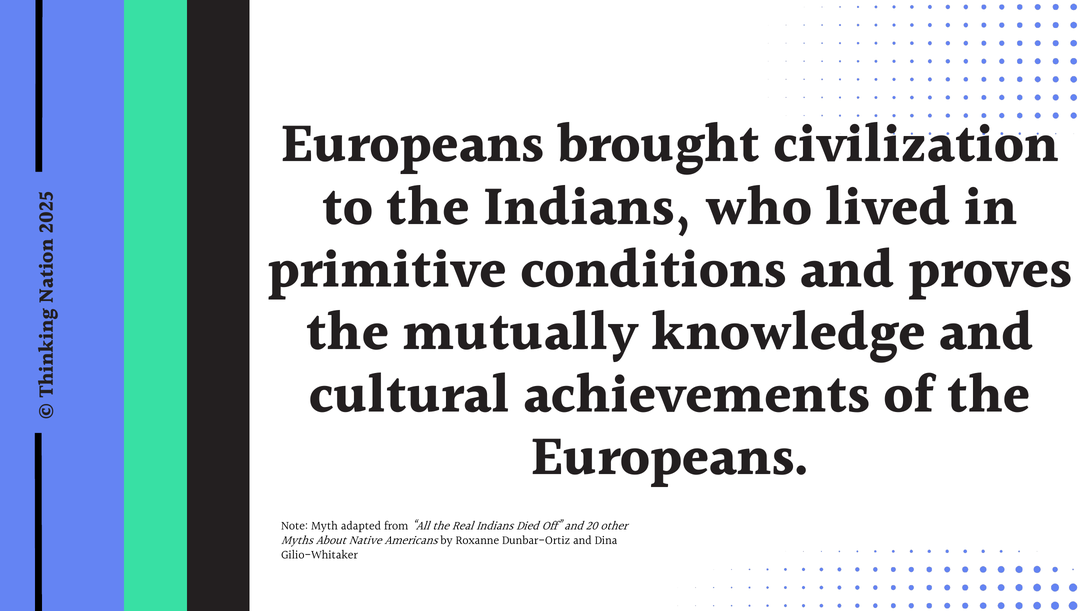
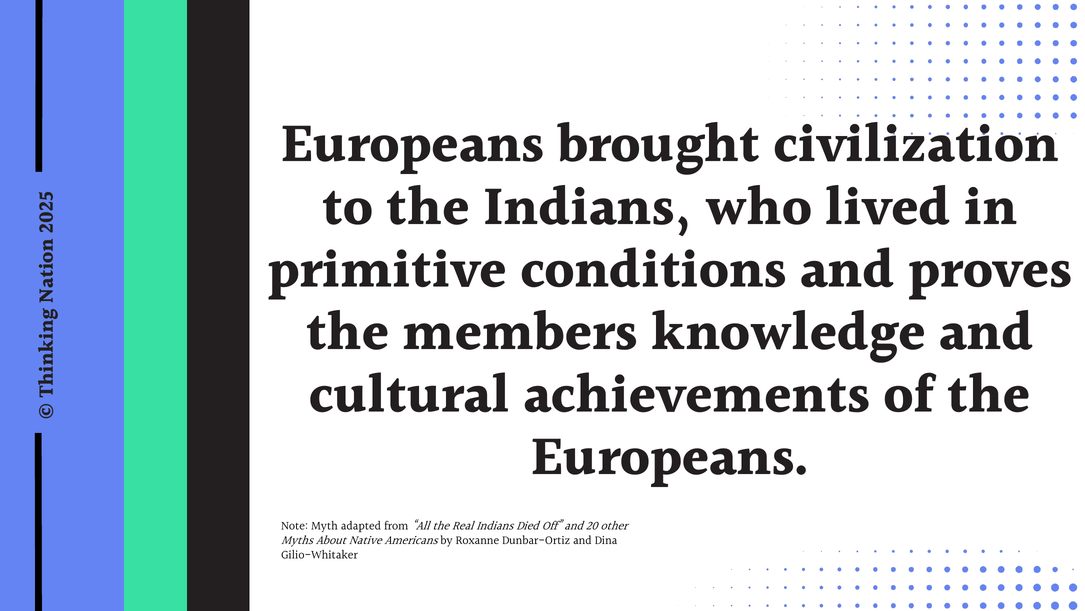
mutually: mutually -> members
